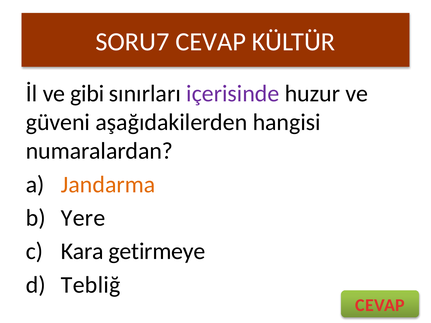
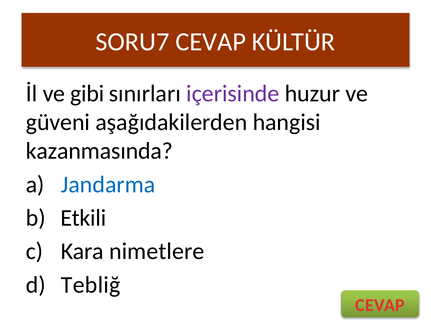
numaralardan: numaralardan -> kazanmasında
Jandarma colour: orange -> blue
Yere: Yere -> Etkili
getirmeye: getirmeye -> nimetlere
